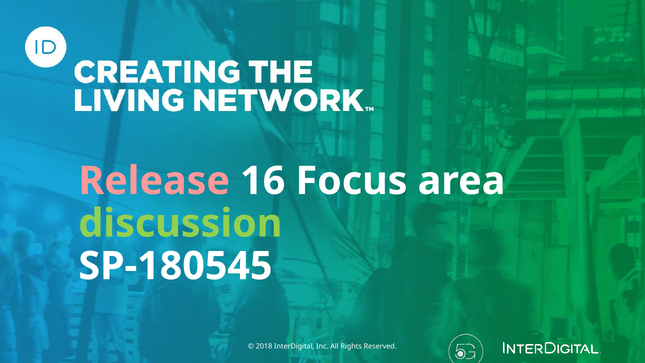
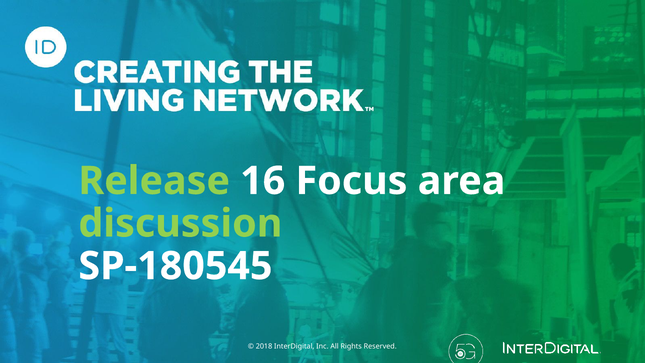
Release colour: pink -> light green
